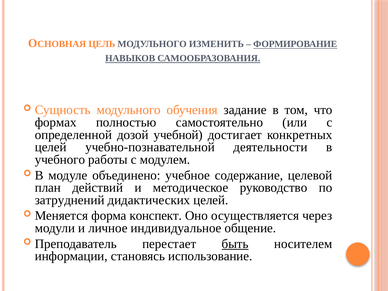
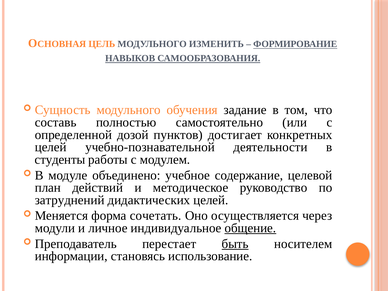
формах: формах -> составь
учебной: учебной -> пунктов
учебного: учебного -> студенты
конспект: конспект -> сочетать
общение underline: none -> present
